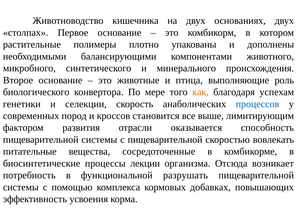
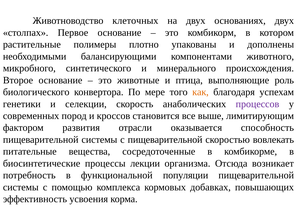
кишечника: кишечника -> клеточных
процессов colour: blue -> purple
разрушать: разрушать -> популяции
